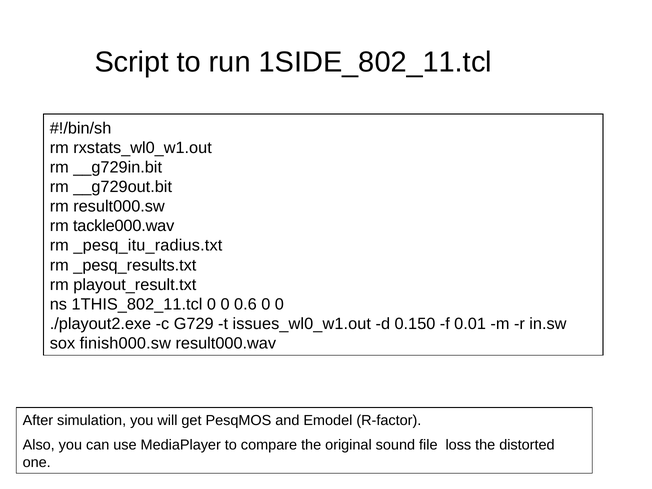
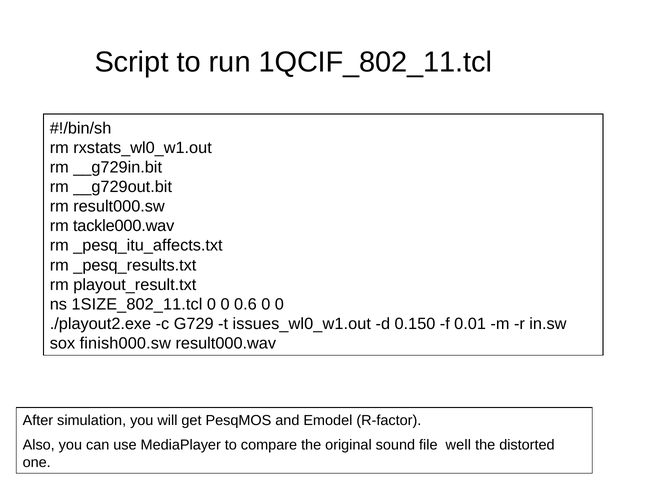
1SIDE_802_11.tcl: 1SIDE_802_11.tcl -> 1QCIF_802_11.tcl
_pesq_itu_radius.txt: _pesq_itu_radius.txt -> _pesq_itu_affects.txt
1THIS_802_11.tcl: 1THIS_802_11.tcl -> 1SIZE_802_11.tcl
loss: loss -> well
